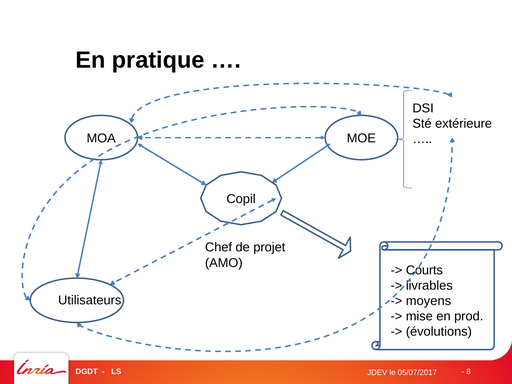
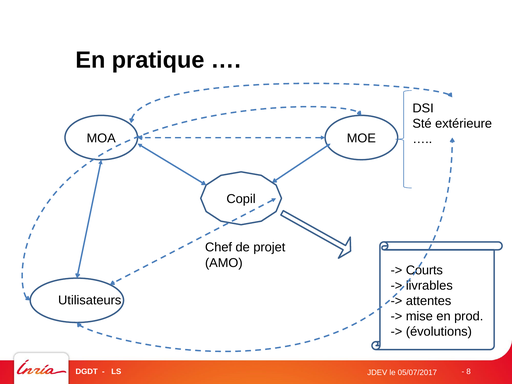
moyens: moyens -> attentes
